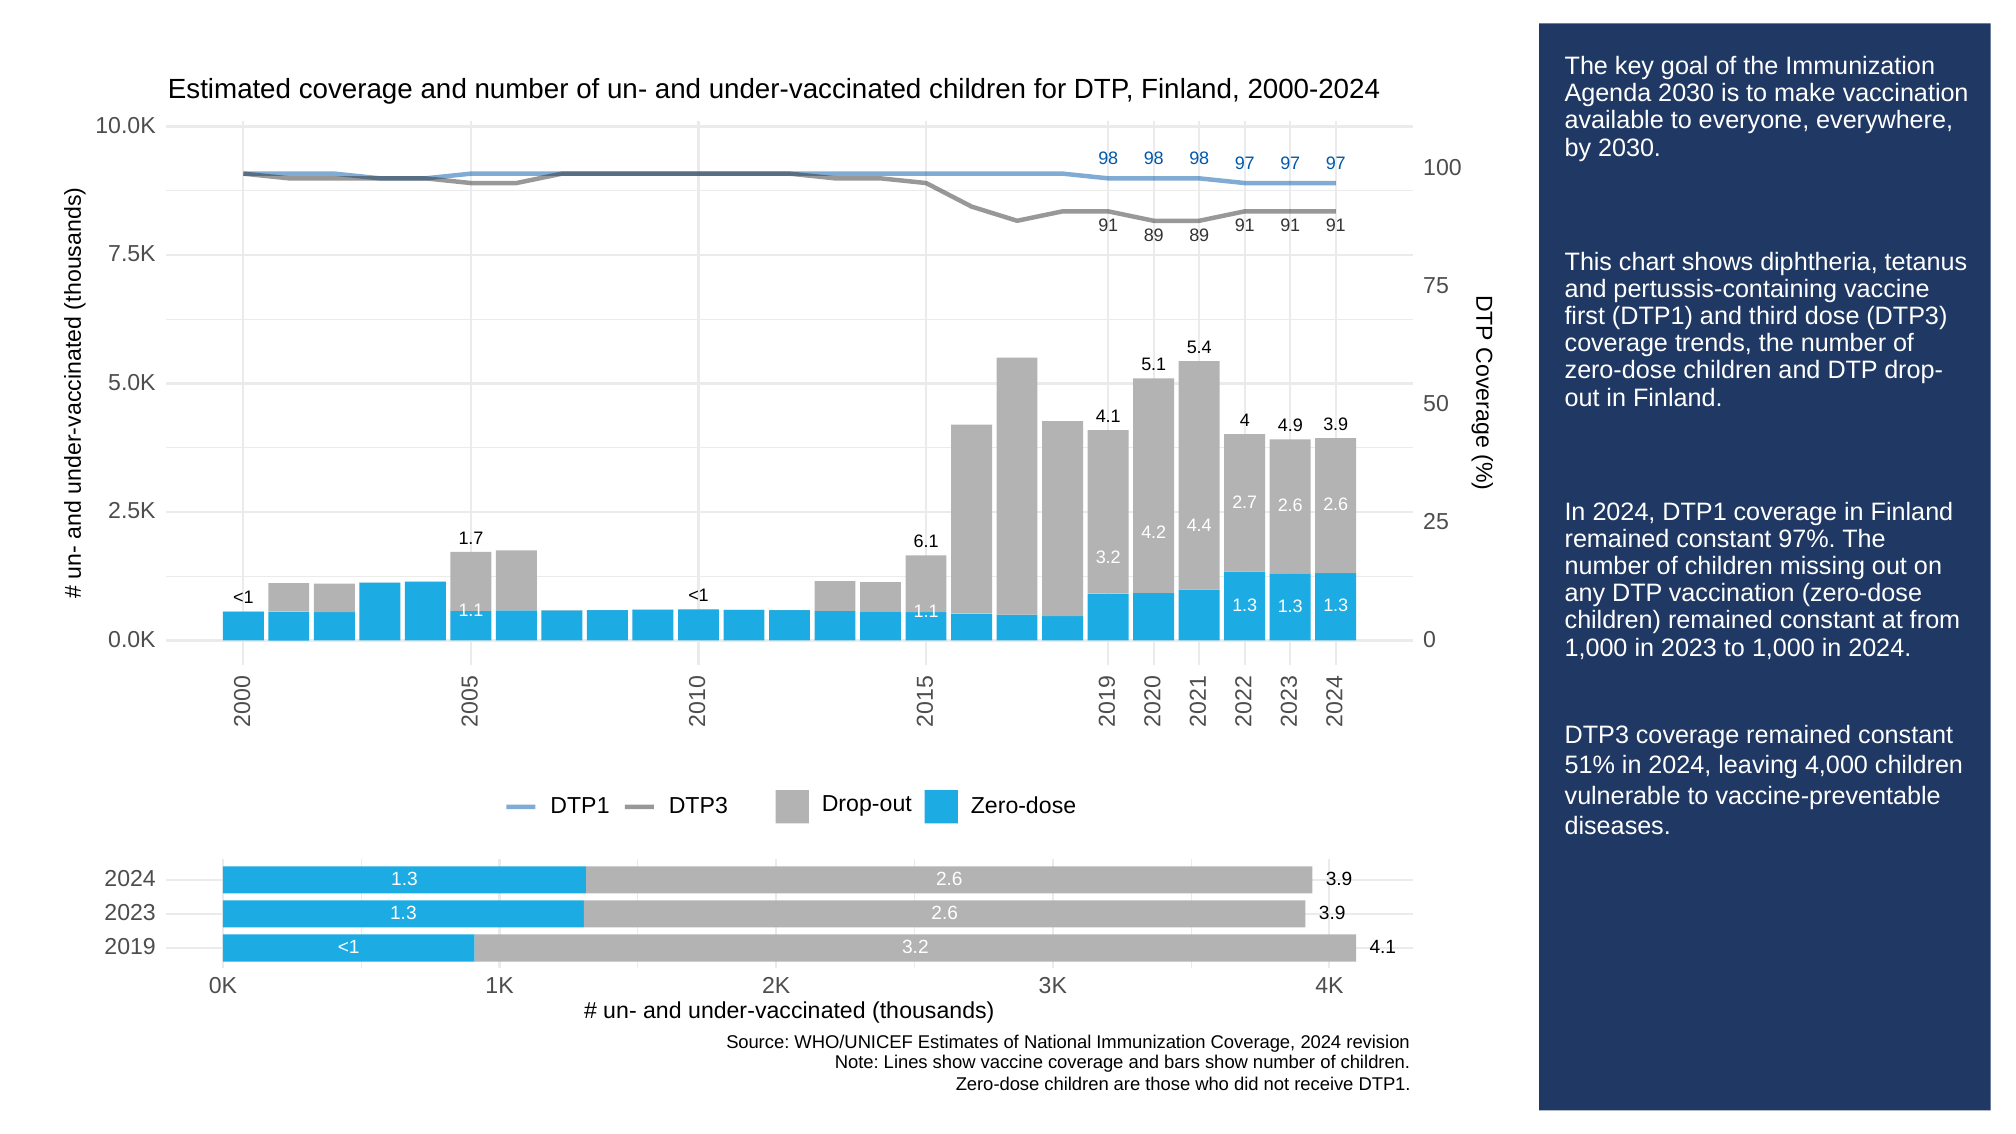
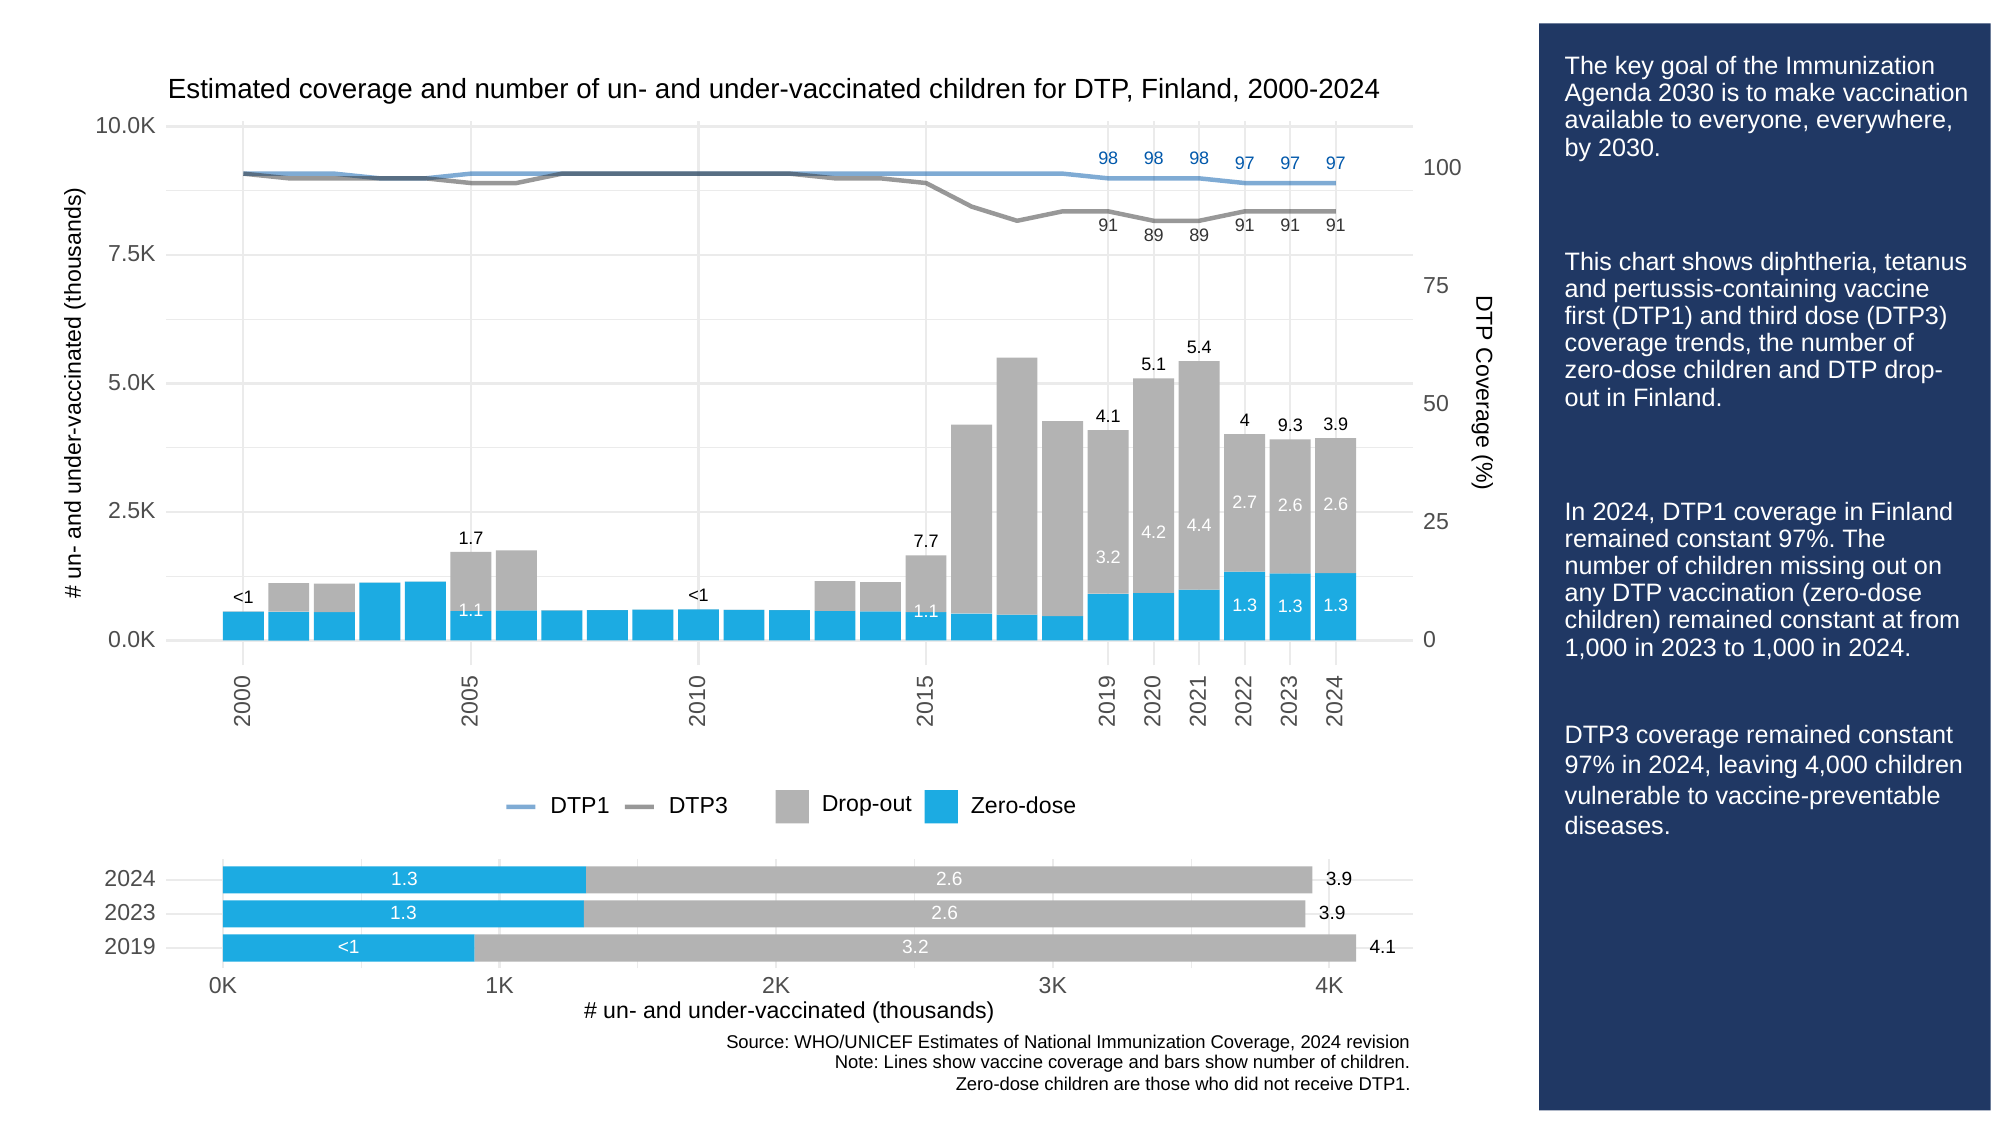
4.9: 4.9 -> 9.3
6.1: 6.1 -> 7.7
51% at (1590, 766): 51% -> 97%
